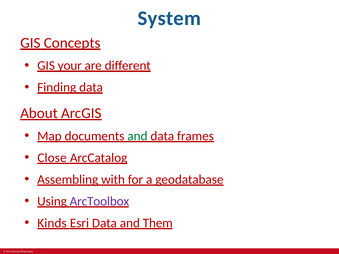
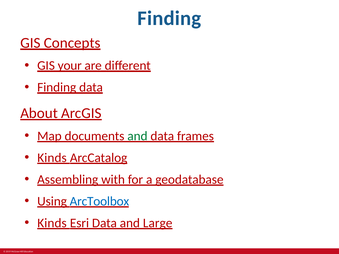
System at (169, 18): System -> Finding
Close at (52, 158): Close -> Kinds
ArcToolbox colour: purple -> blue
Them: Them -> Large
